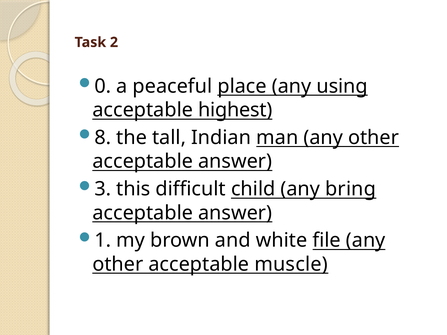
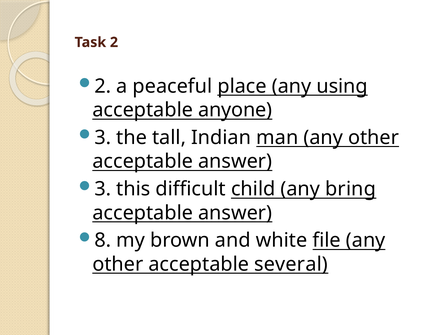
0 at (103, 86): 0 -> 2
highest: highest -> anyone
8 at (103, 138): 8 -> 3
1: 1 -> 8
muscle: muscle -> several
